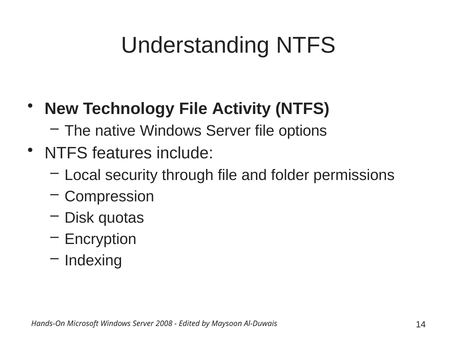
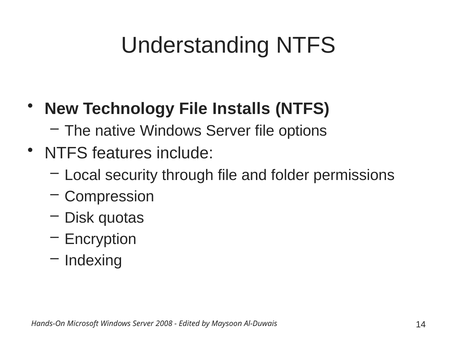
Activity: Activity -> Installs
